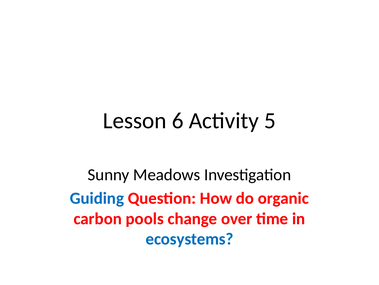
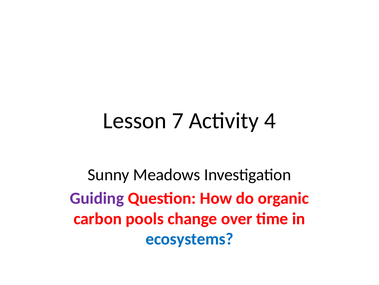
6: 6 -> 7
5: 5 -> 4
Guiding colour: blue -> purple
